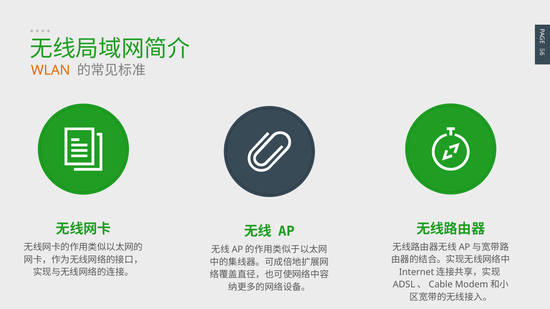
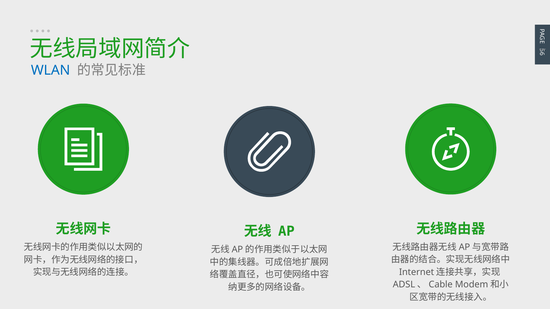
WLAN colour: orange -> blue
